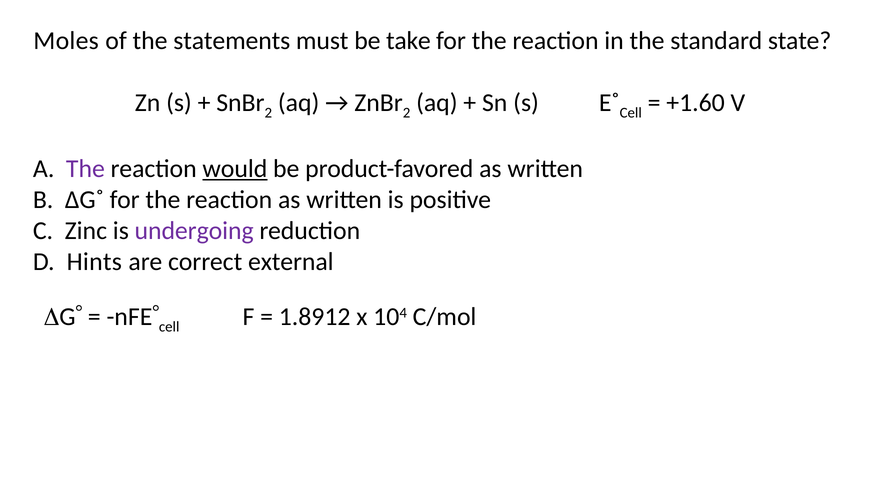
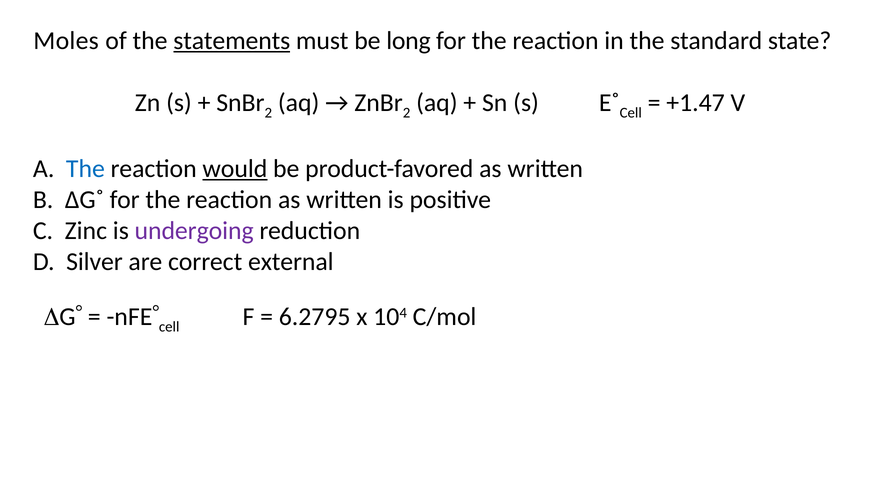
statements underline: none -> present
take: take -> long
+1.60: +1.60 -> +1.47
The at (85, 169) colour: purple -> blue
Hints: Hints -> Silver
1.8912: 1.8912 -> 6.2795
